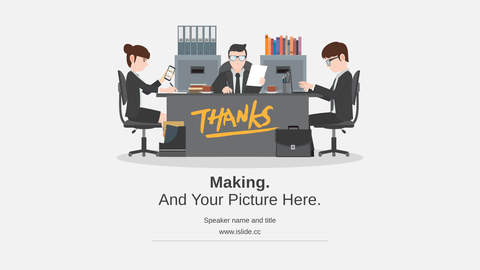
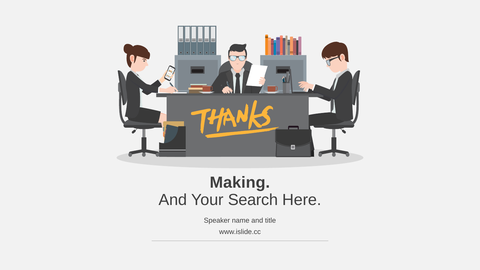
Picture: Picture -> Search
